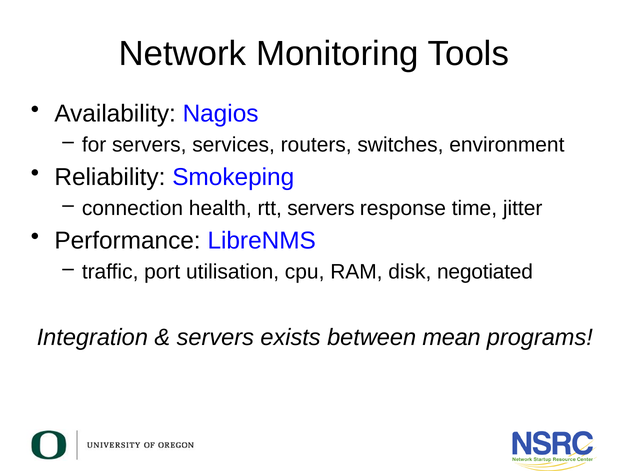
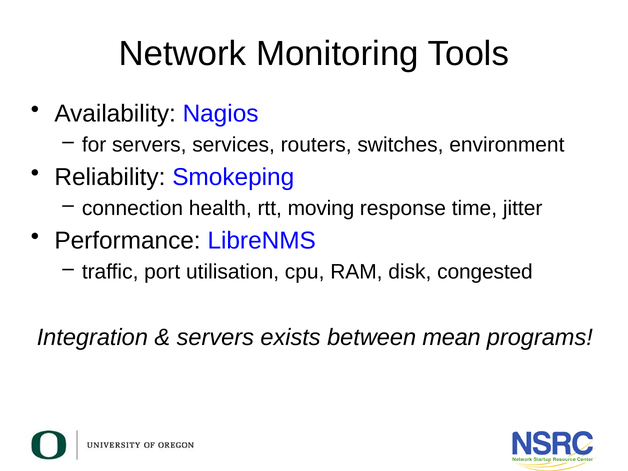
rtt servers: servers -> moving
negotiated: negotiated -> congested
